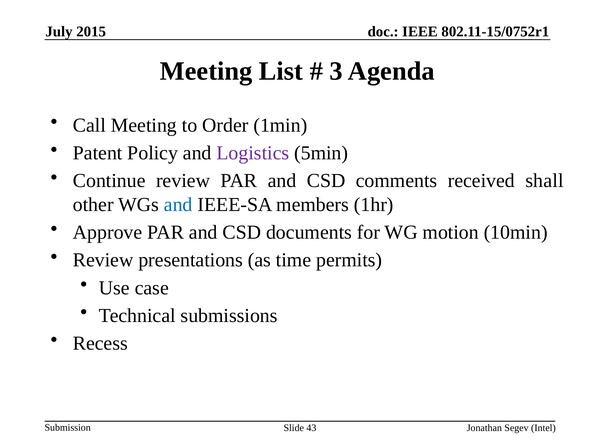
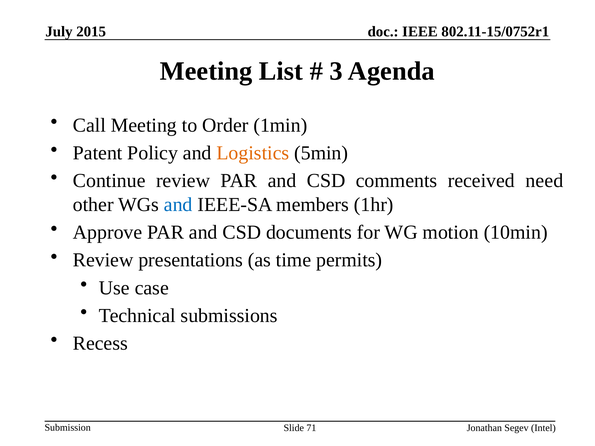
Logistics colour: purple -> orange
shall: shall -> need
43: 43 -> 71
